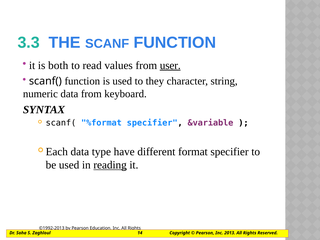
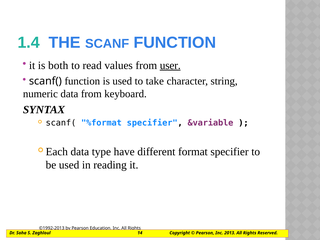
3.3: 3.3 -> 1.4
they: they -> take
reading underline: present -> none
